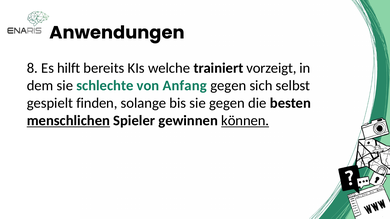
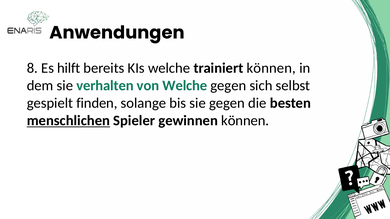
trainiert vorzeigt: vorzeigt -> können
schlechte: schlechte -> verhalten
von Anfang: Anfang -> Welche
können at (245, 121) underline: present -> none
